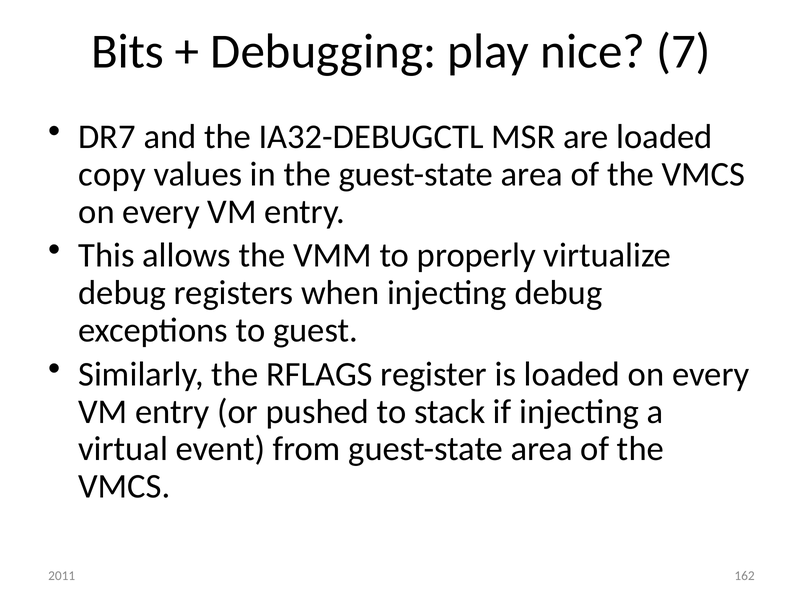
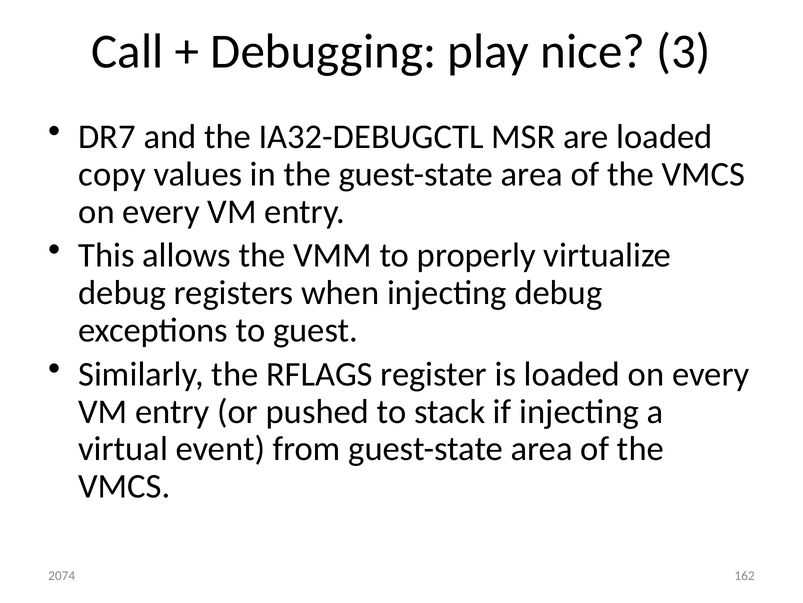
Bits: Bits -> Call
7: 7 -> 3
2011: 2011 -> 2074
